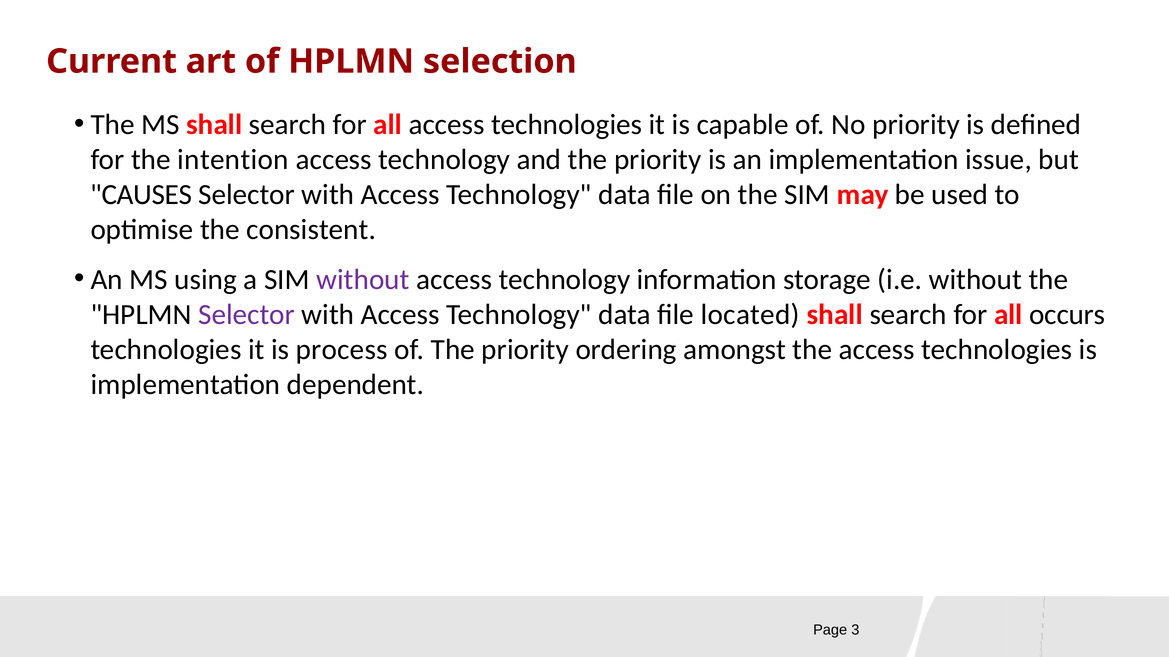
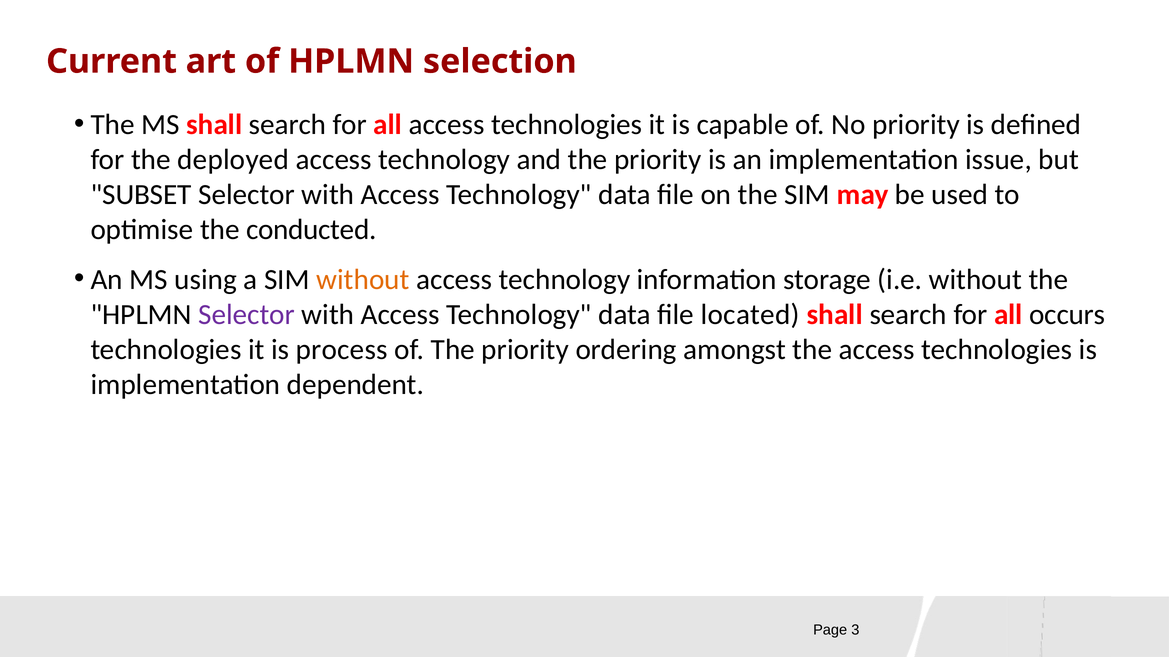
intention: intention -> deployed
CAUSES: CAUSES -> SUBSET
consistent: consistent -> conducted
without at (363, 280) colour: purple -> orange
